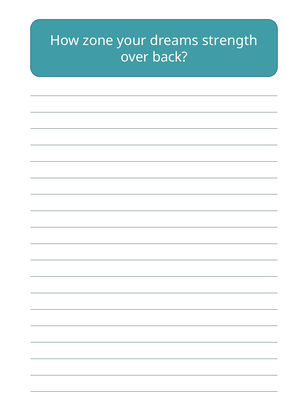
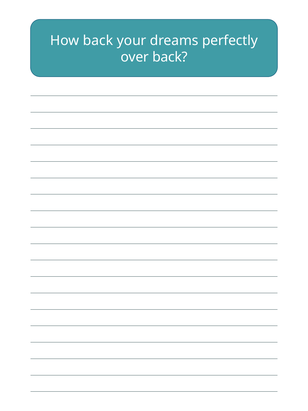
How zone: zone -> back
strength: strength -> perfectly
